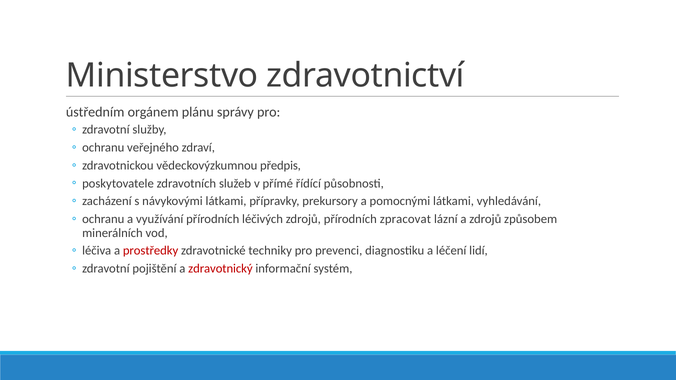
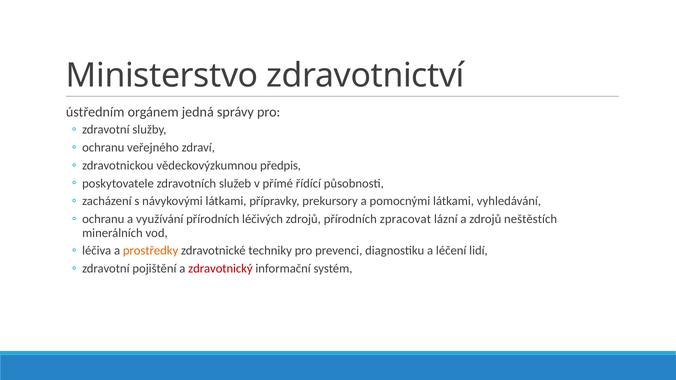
plánu: plánu -> jedná
způsobem: způsobem -> neštěstích
prostředky colour: red -> orange
